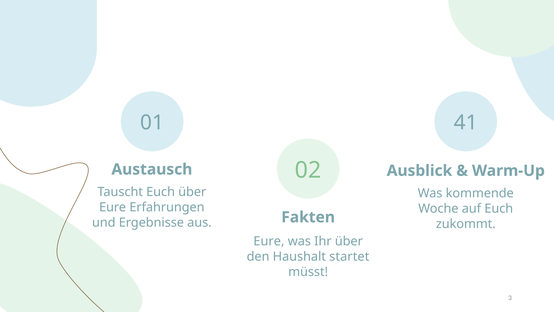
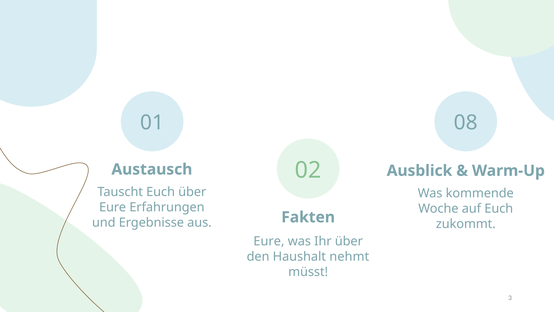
41: 41 -> 08
startet: startet -> nehmt
